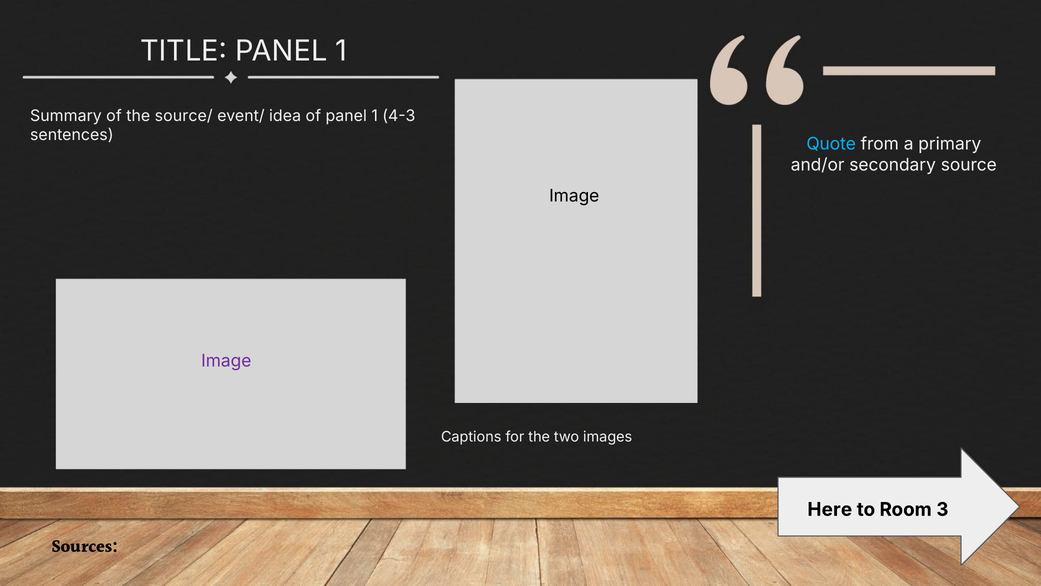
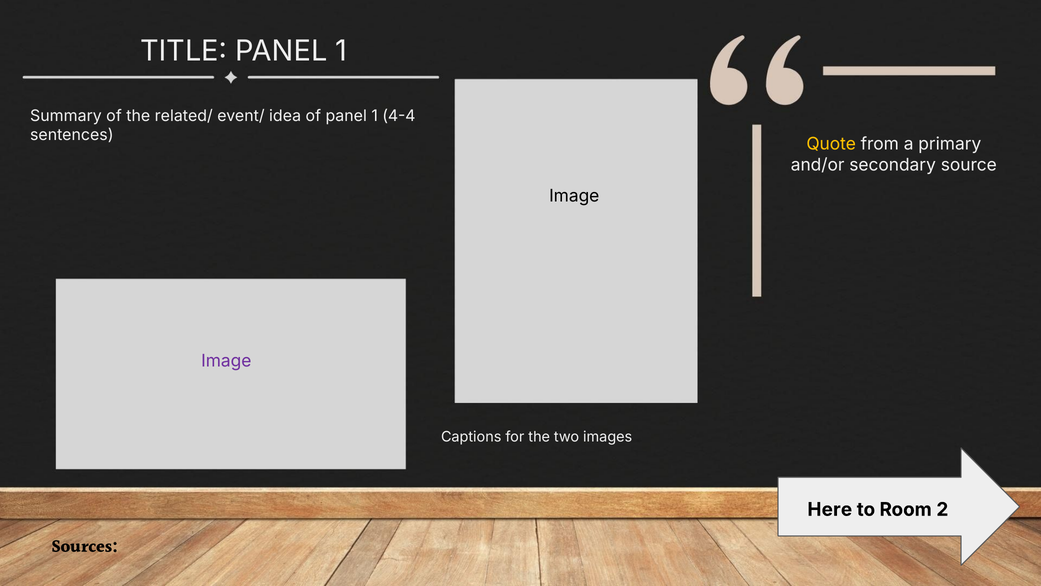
source/: source/ -> related/
4-3: 4-3 -> 4-4
Quote colour: light blue -> yellow
3: 3 -> 2
